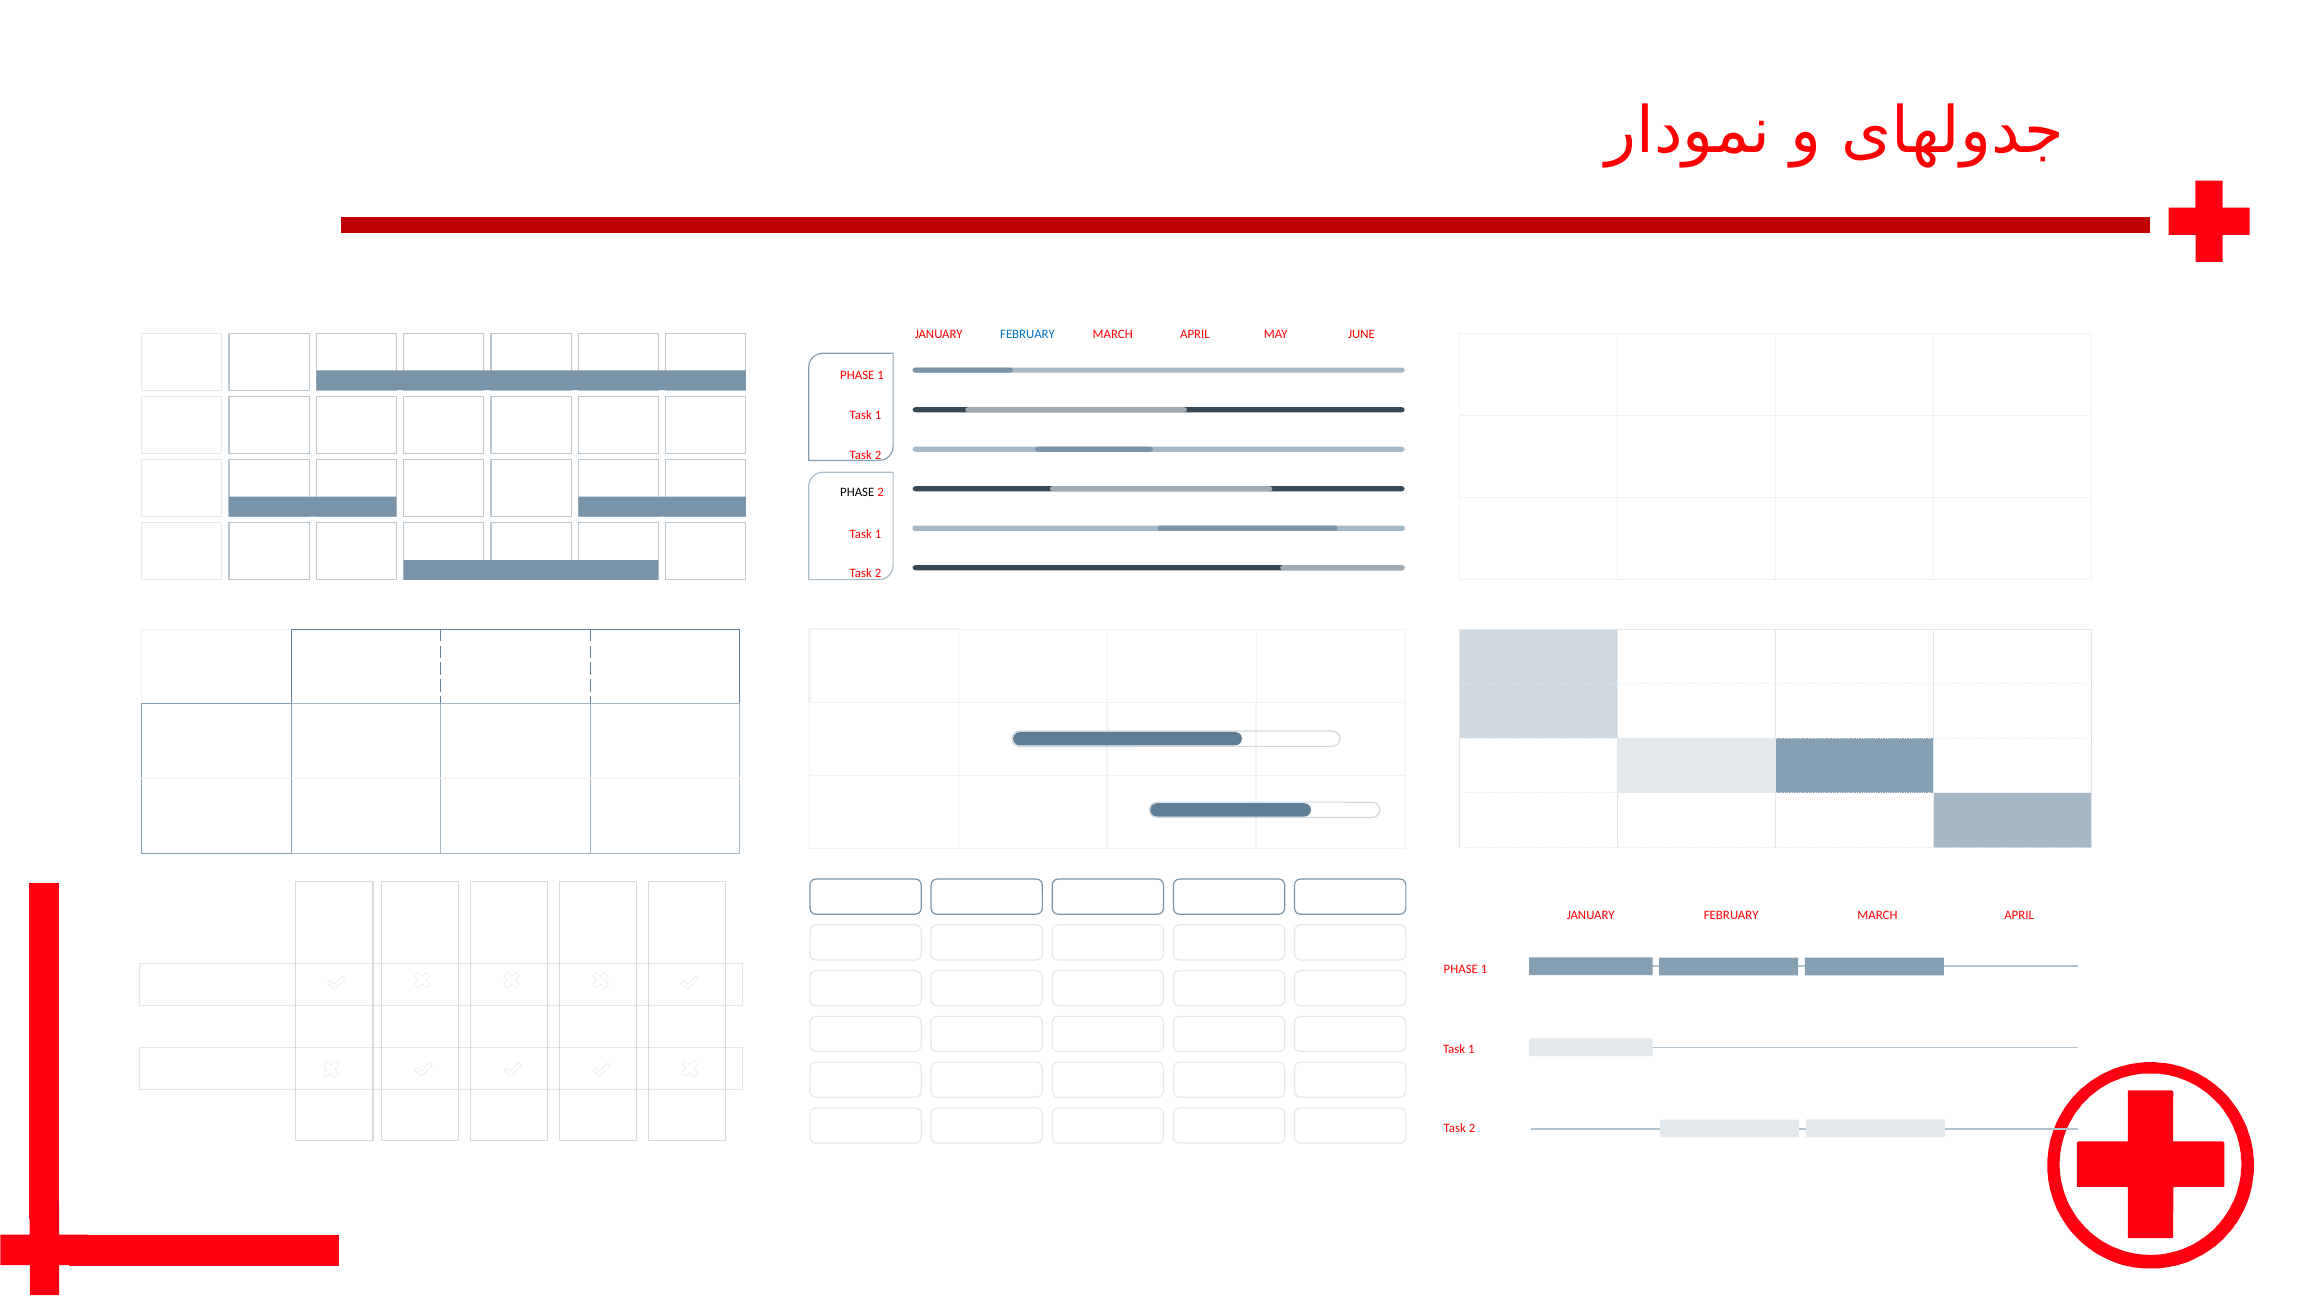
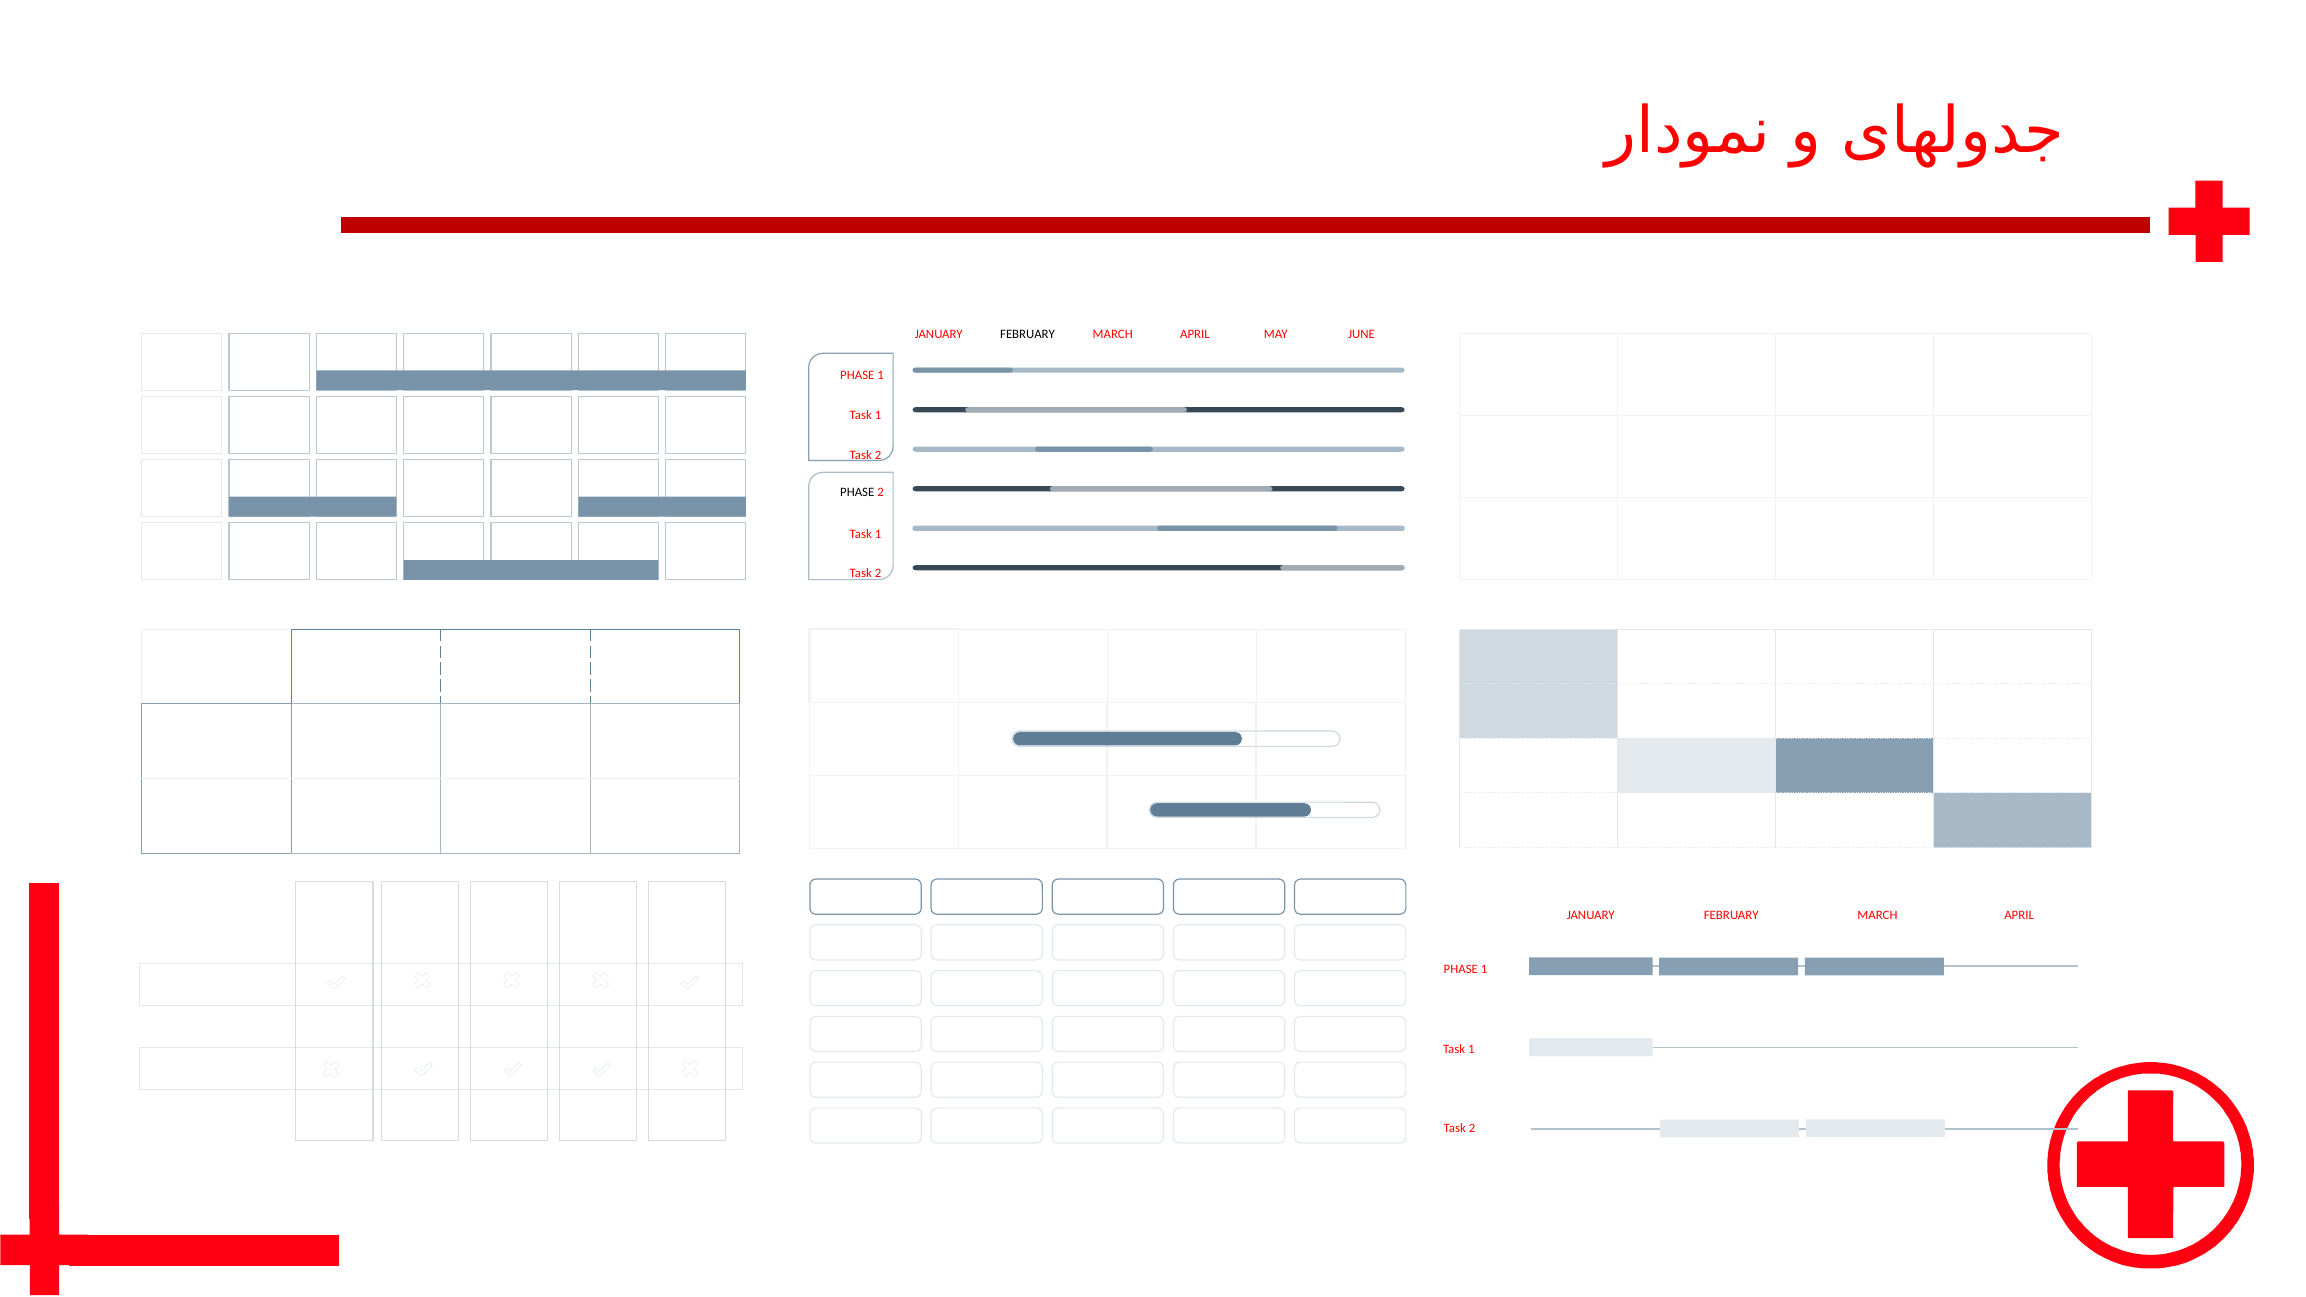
FEBRUARY at (1027, 335) colour: blue -> black
